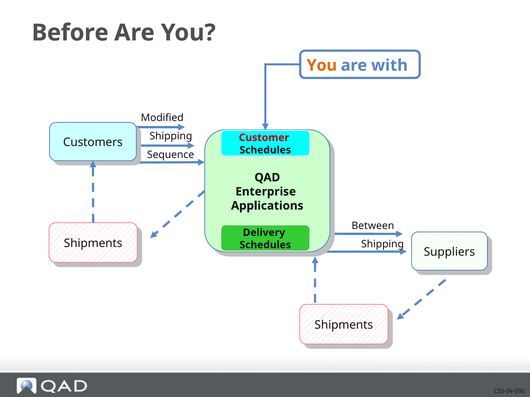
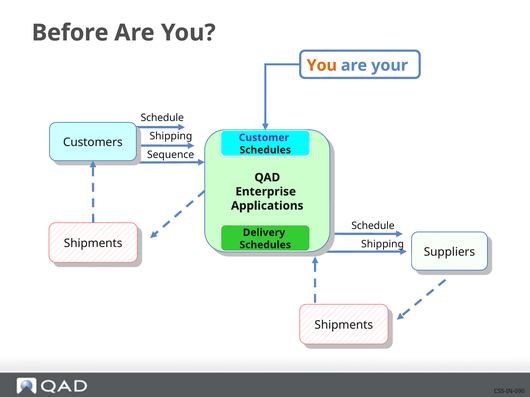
with: with -> your
Modified at (162, 118): Modified -> Schedule
Customer colour: red -> purple
Between at (373, 226): Between -> Schedule
